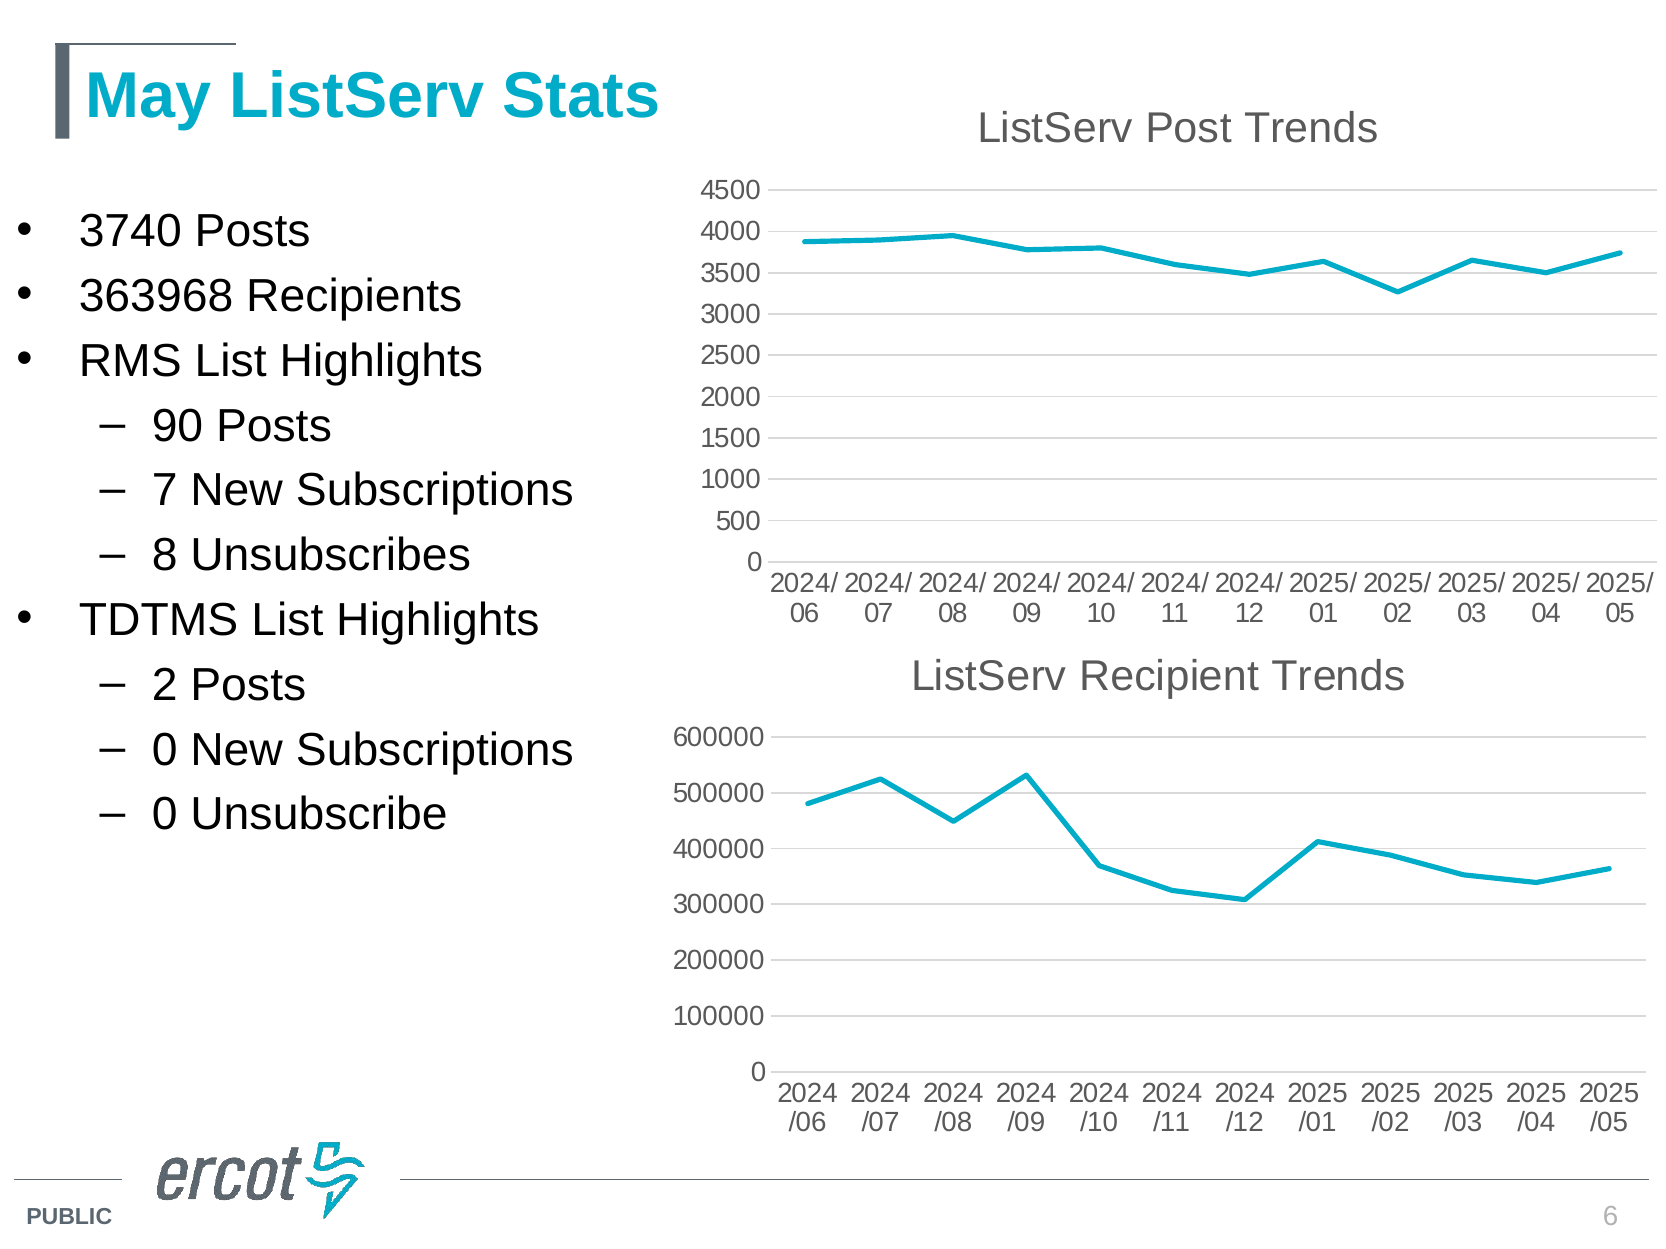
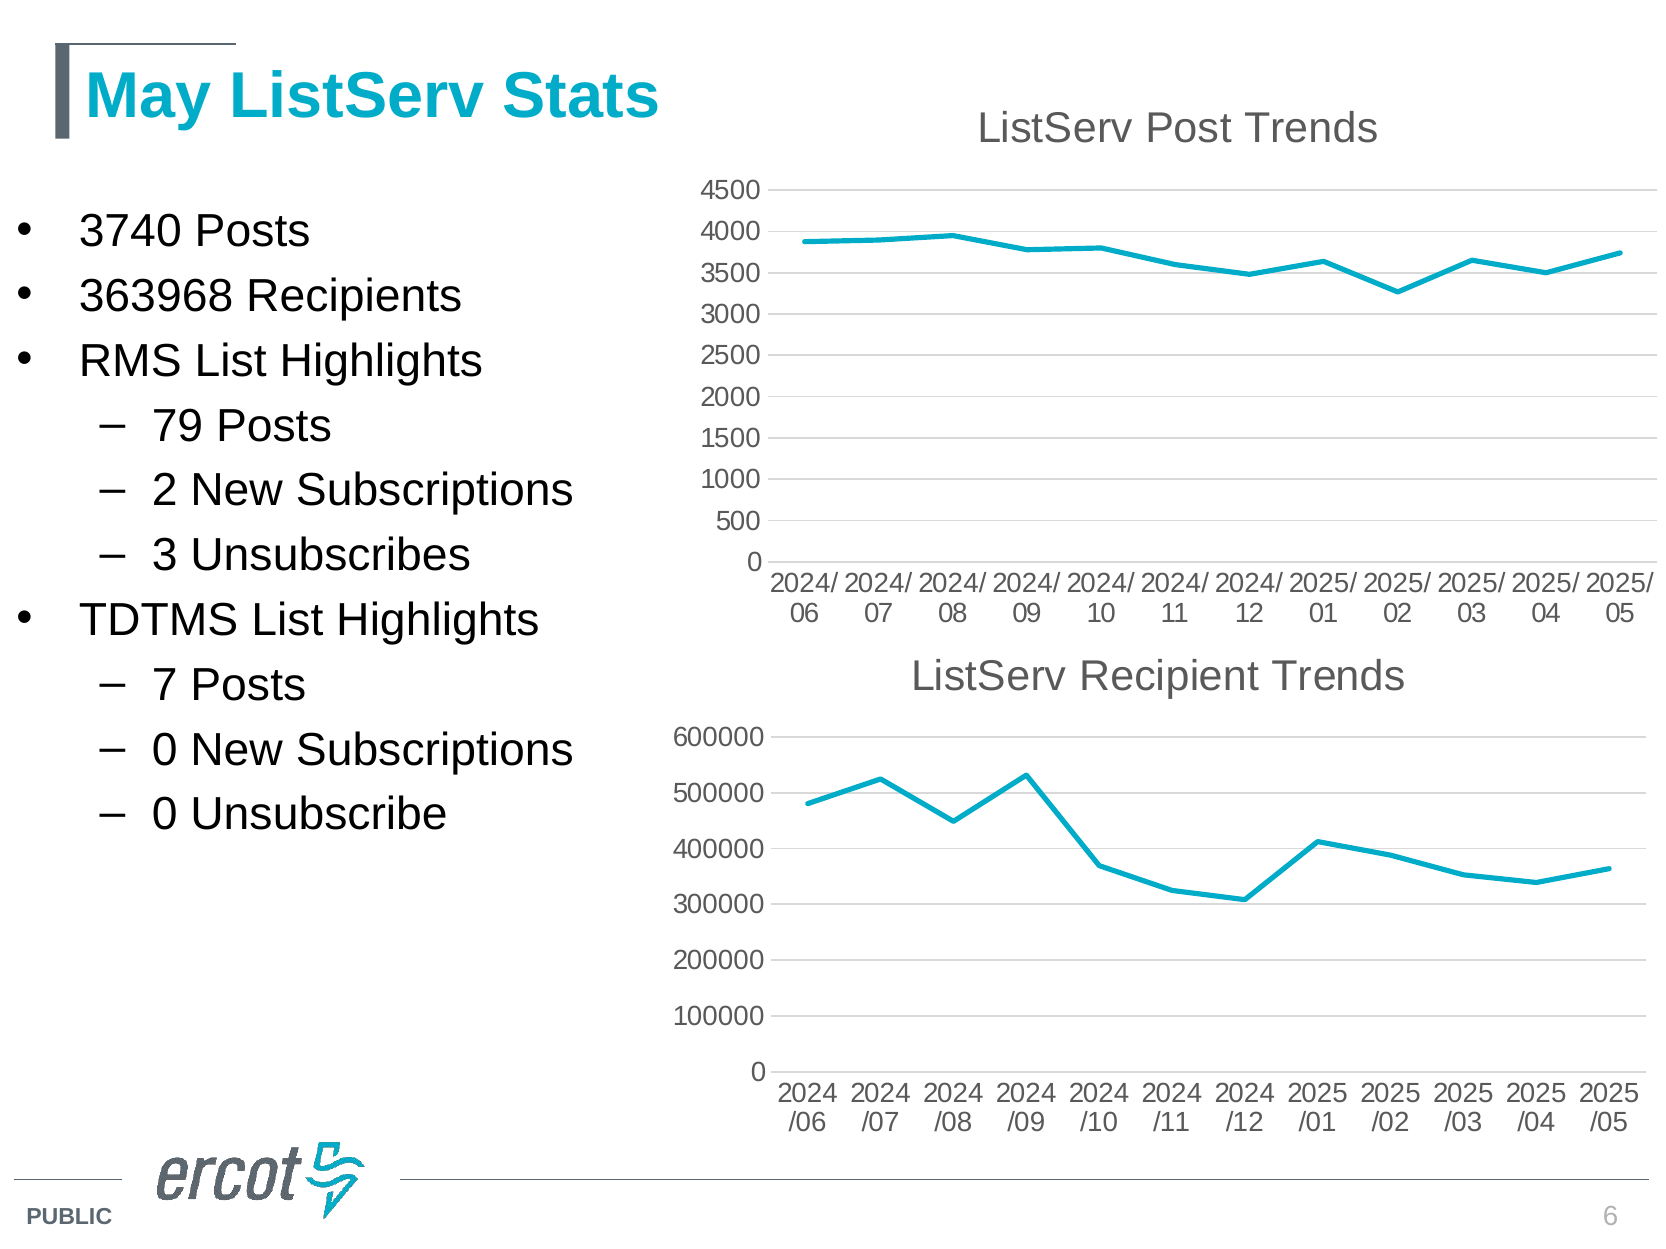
90: 90 -> 79
7: 7 -> 2
8: 8 -> 3
2: 2 -> 7
